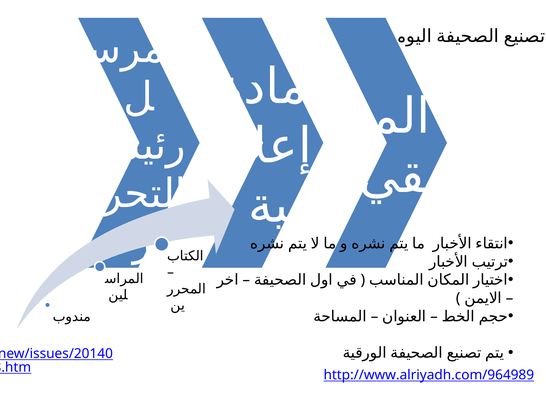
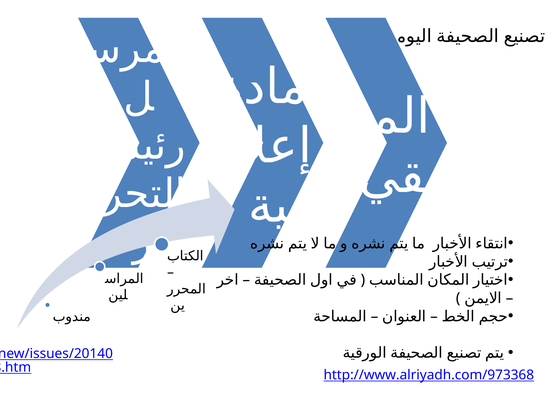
http://www.alriyadh.com/964989: http://www.alriyadh.com/964989 -> http://www.alriyadh.com/973368
